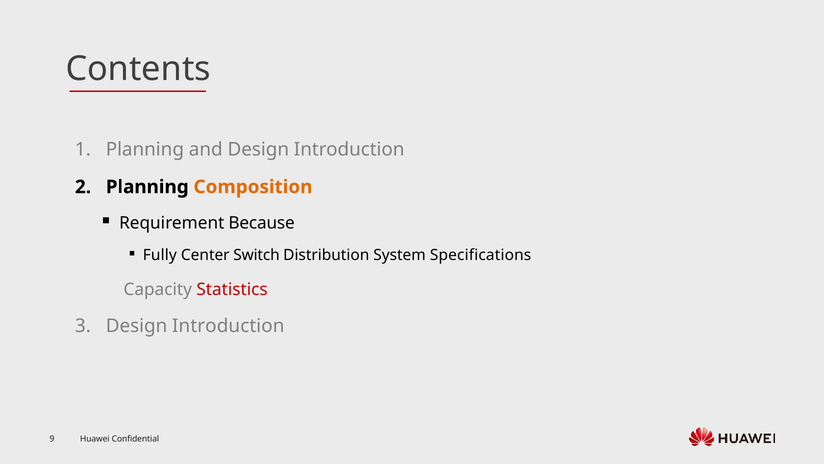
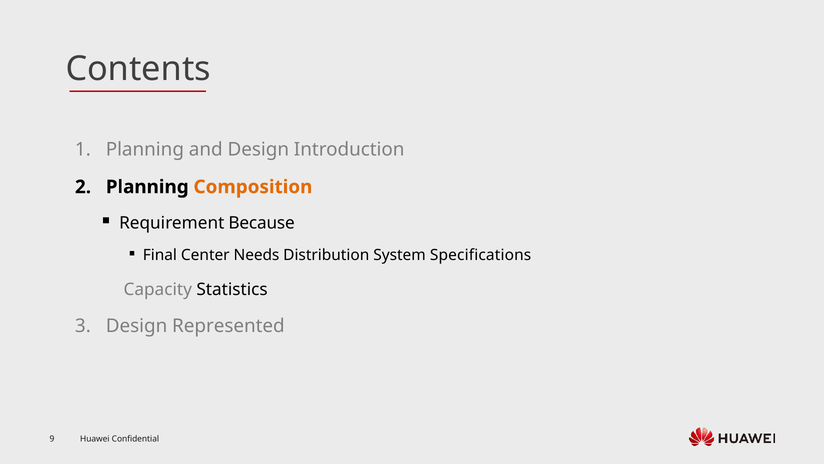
Fully: Fully -> Final
Switch: Switch -> Needs
Statistics colour: red -> black
Introduction at (228, 326): Introduction -> Represented
